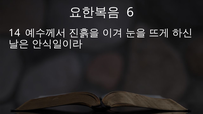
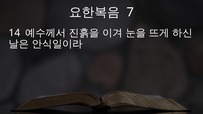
6: 6 -> 7
